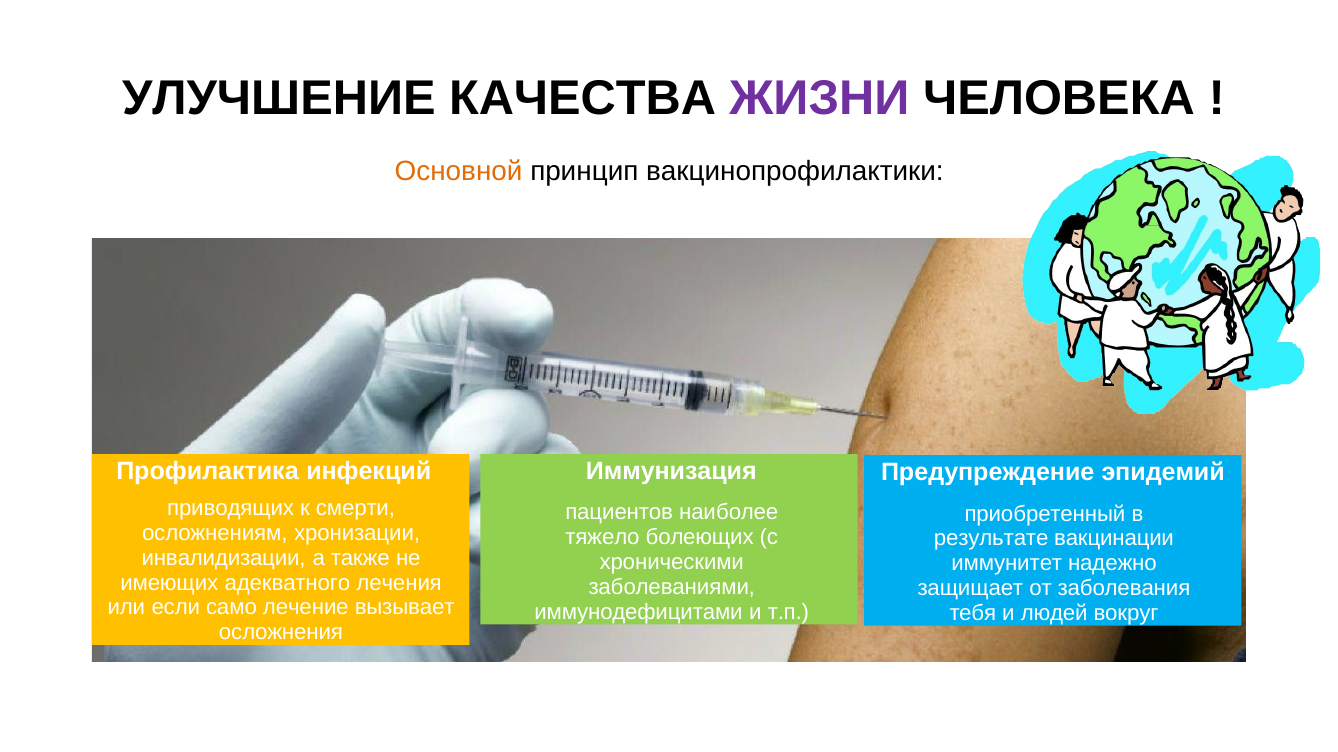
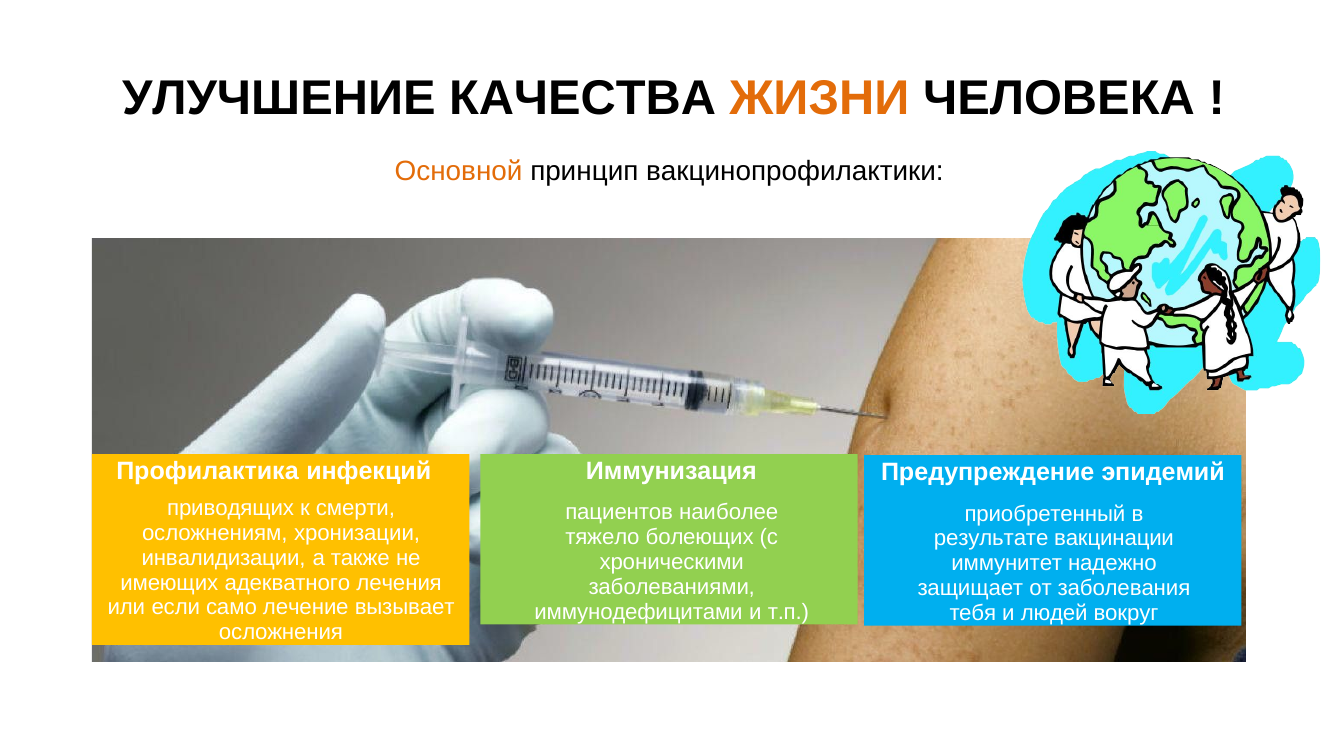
ЖИЗНИ colour: purple -> orange
